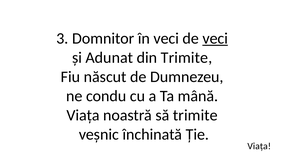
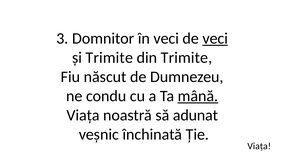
și Adunat: Adunat -> Trimite
mână underline: none -> present
să trimite: trimite -> adunat
